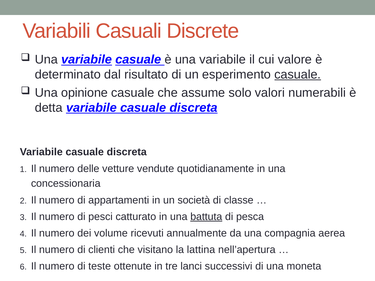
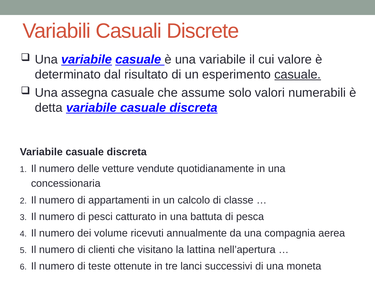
opinione: opinione -> assegna
società: società -> calcolo
battuta underline: present -> none
